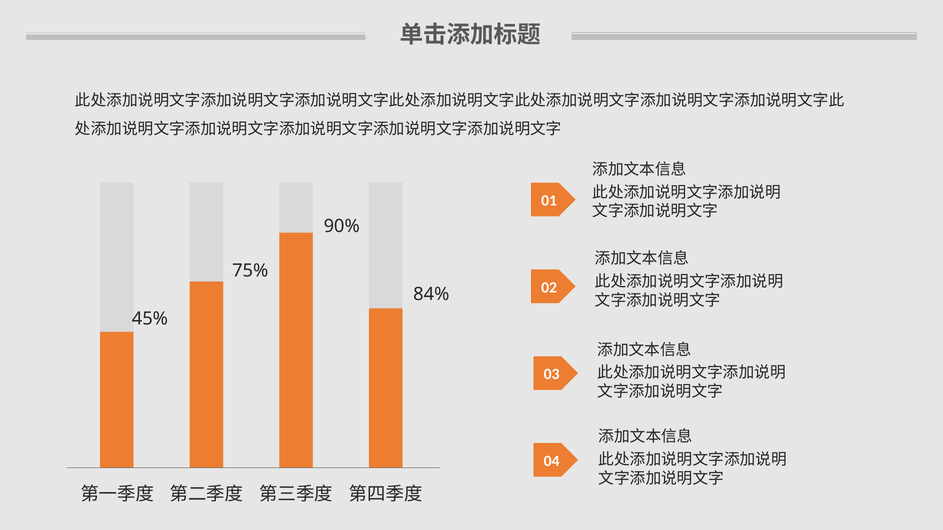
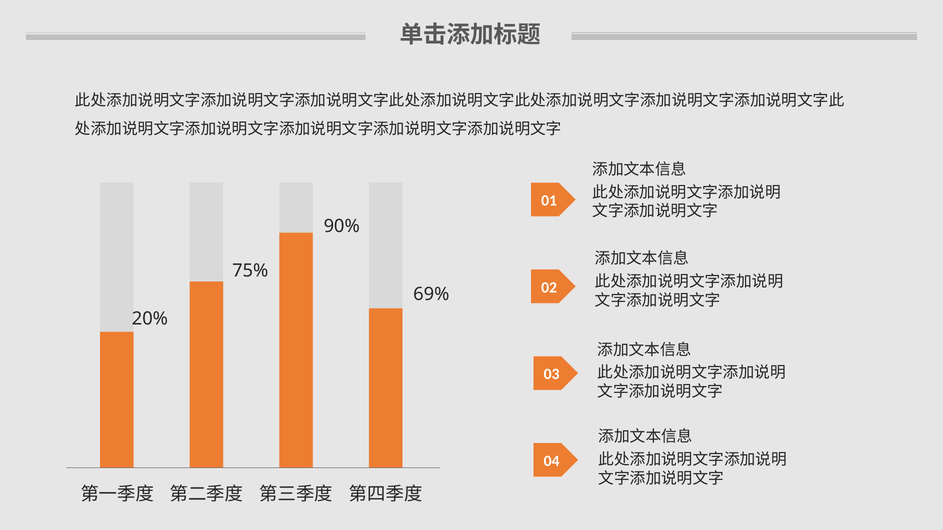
84%: 84% -> 69%
45%: 45% -> 20%
